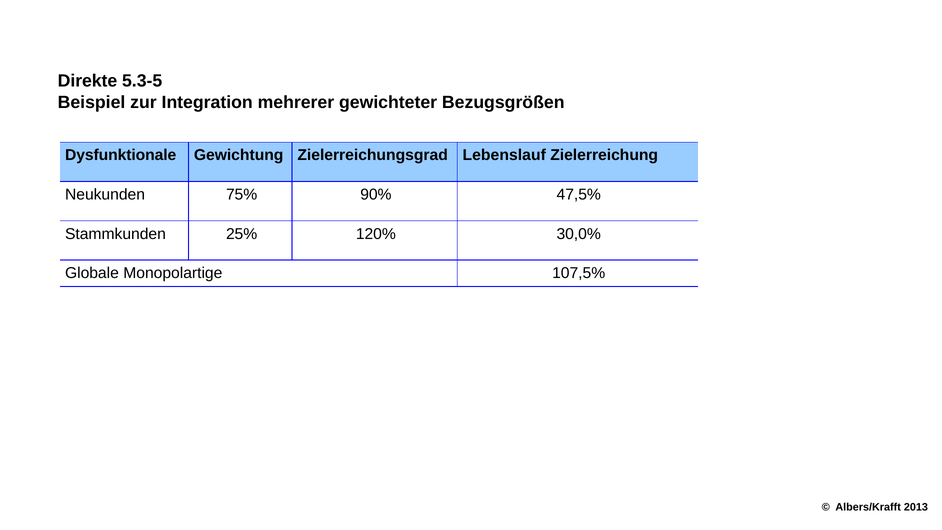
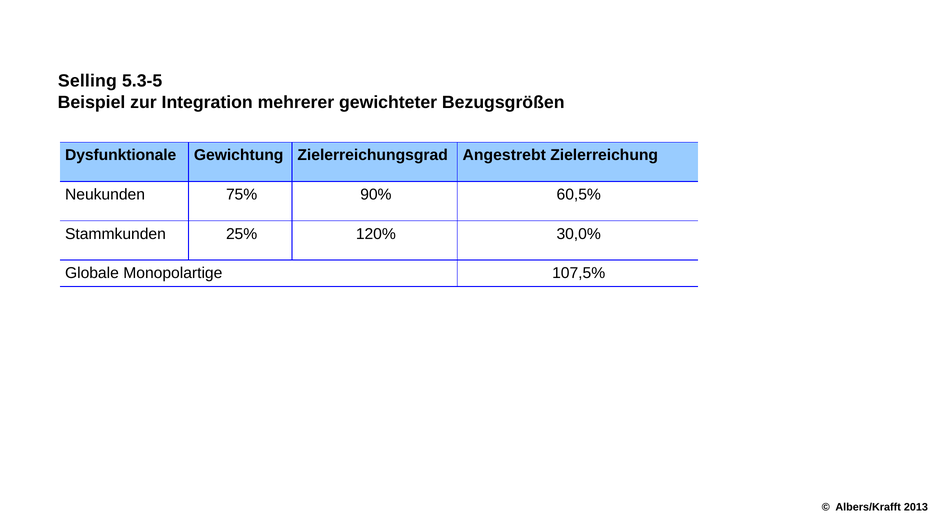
Direkte: Direkte -> Selling
Lebenslauf: Lebenslauf -> Angestrebt
47,5%: 47,5% -> 60,5%
